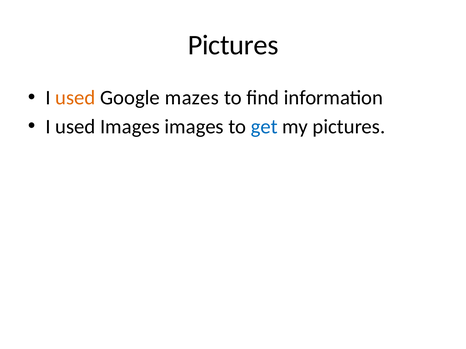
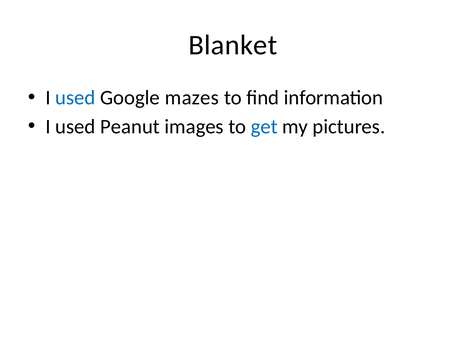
Pictures at (233, 45): Pictures -> Blanket
used at (75, 98) colour: orange -> blue
used Images: Images -> Peanut
